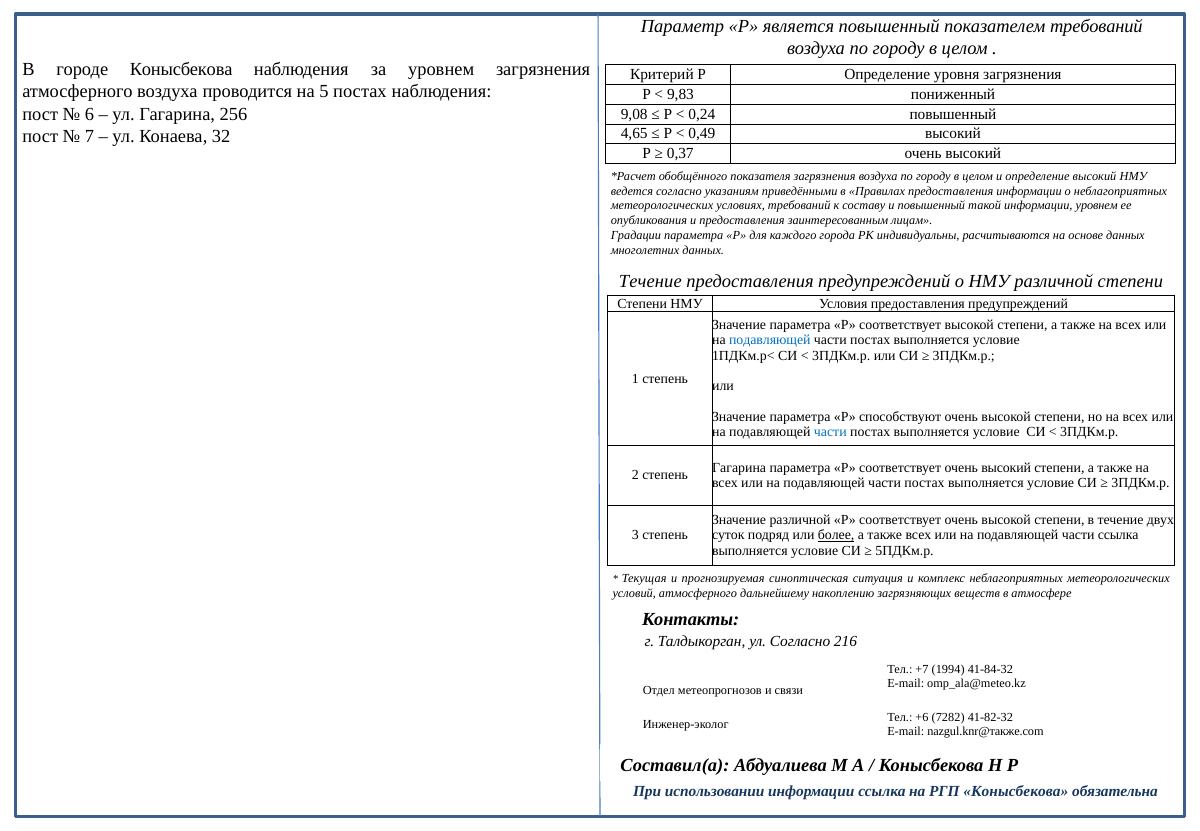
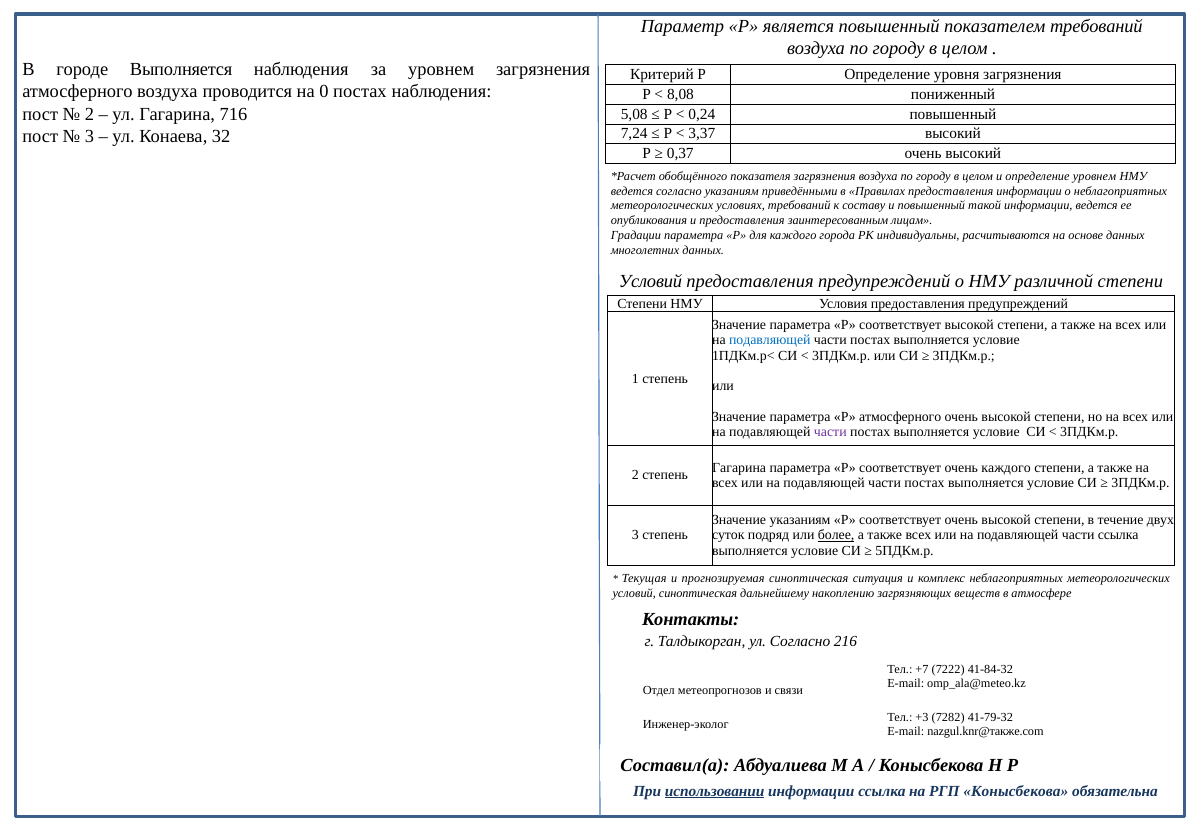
городе Конысбекова: Конысбекова -> Выполняется
5: 5 -> 0
9,83: 9,83 -> 8,08
6 at (89, 114): 6 -> 2
256: 256 -> 716
9,08: 9,08 -> 5,08
4,65: 4,65 -> 7,24
0,49: 0,49 -> 3,37
7 at (89, 136): 7 -> 3
определение высокий: высокий -> уровнем
информации уровнем: уровнем -> ведется
Течение at (650, 281): Течение -> Условий
Р способствуют: способствуют -> атмосферного
части at (830, 432) colour: blue -> purple
соответствует очень высокий: высокий -> каждого
Значение различной: различной -> указаниям
условий атмосферного: атмосферного -> синоптическая
1994: 1994 -> 7222
+6: +6 -> +3
41-82-32: 41-82-32 -> 41-79-32
использовании underline: none -> present
